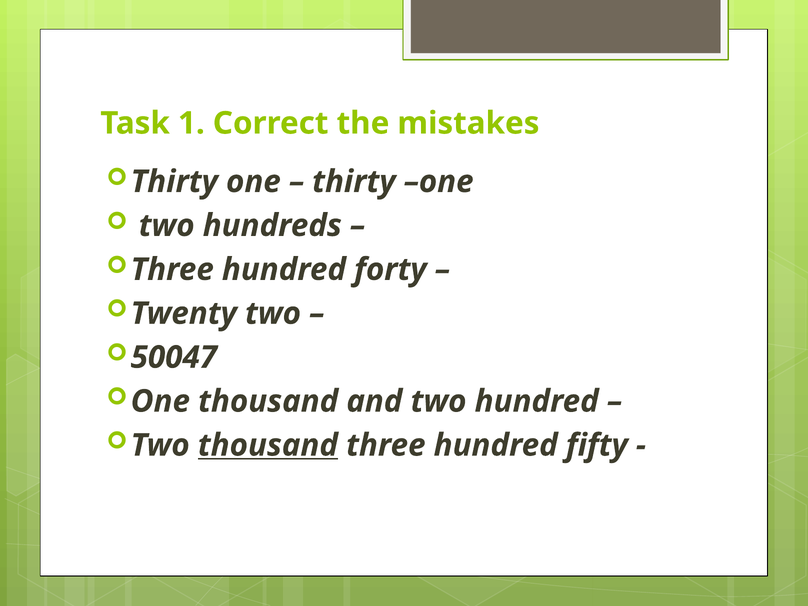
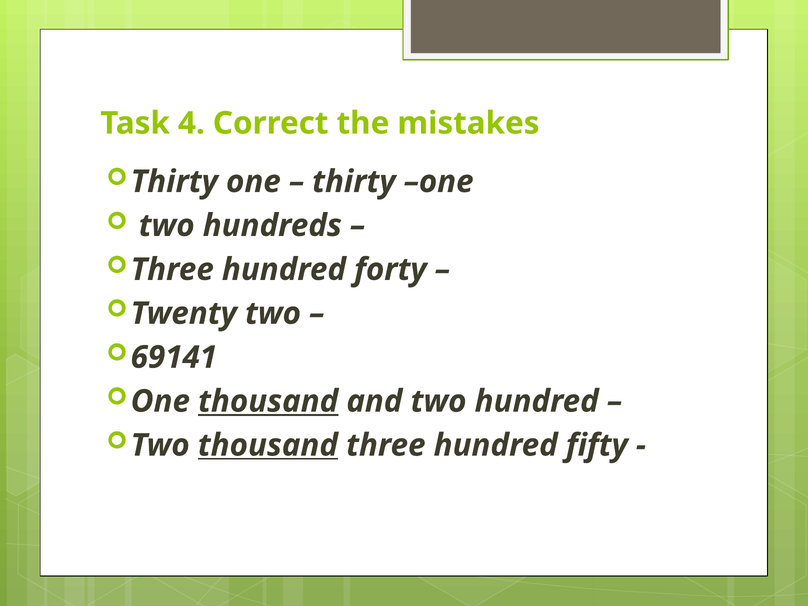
1: 1 -> 4
50047: 50047 -> 69141
thousand at (268, 401) underline: none -> present
